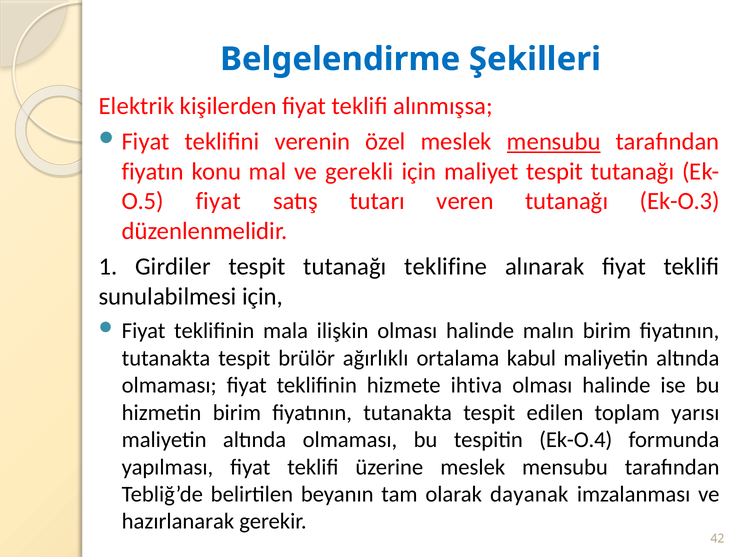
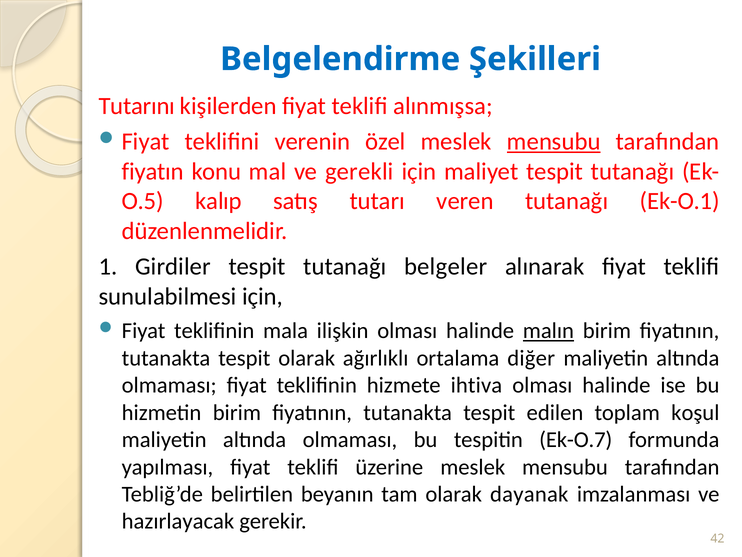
Elektrik: Elektrik -> Tutarını
fiyat at (218, 201): fiyat -> kalıp
Ek-O.3: Ek-O.3 -> Ek-O.1
teklifine: teklifine -> belgeler
malın underline: none -> present
tespit brülör: brülör -> olarak
kabul: kabul -> diğer
yarısı: yarısı -> koşul
Ek-O.4: Ek-O.4 -> Ek-O.7
hazırlanarak: hazırlanarak -> hazırlayacak
